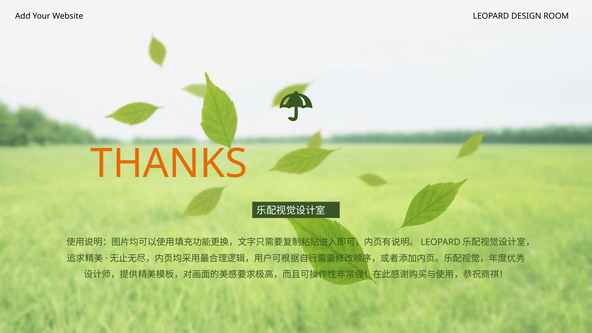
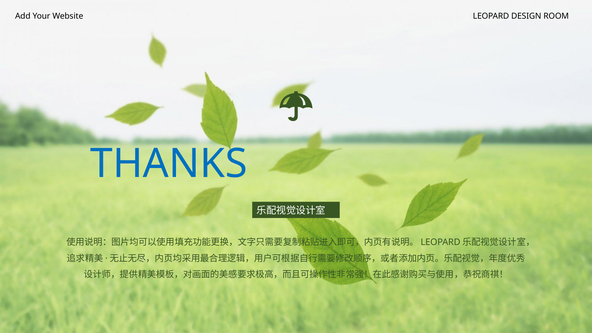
THANKS colour: orange -> blue
